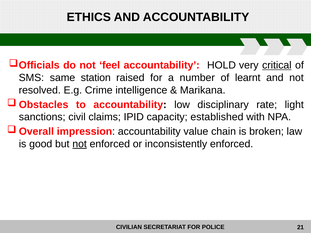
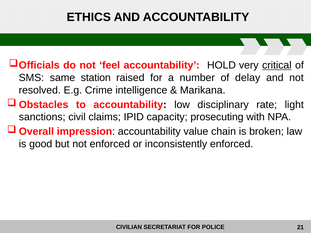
learnt: learnt -> delay
established: established -> prosecuting
not at (80, 144) underline: present -> none
